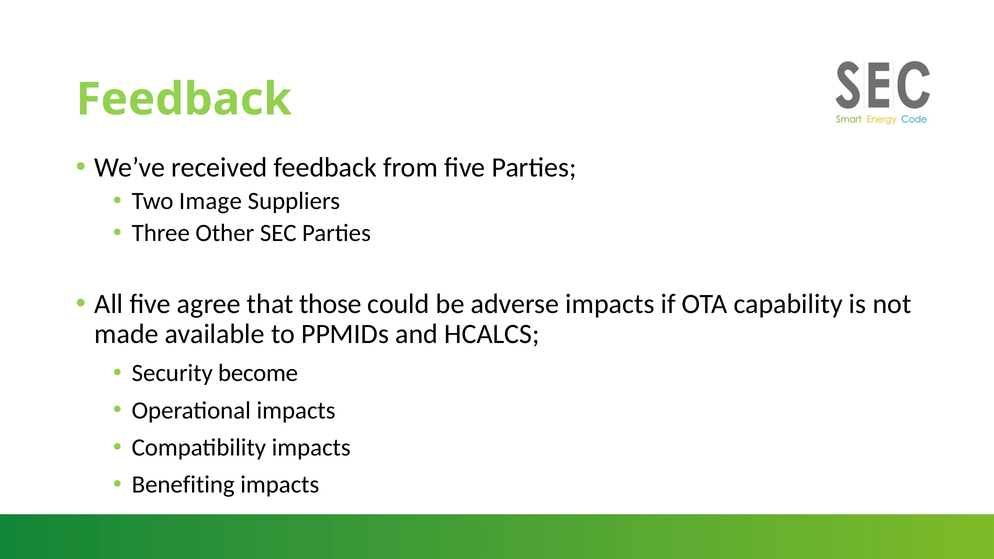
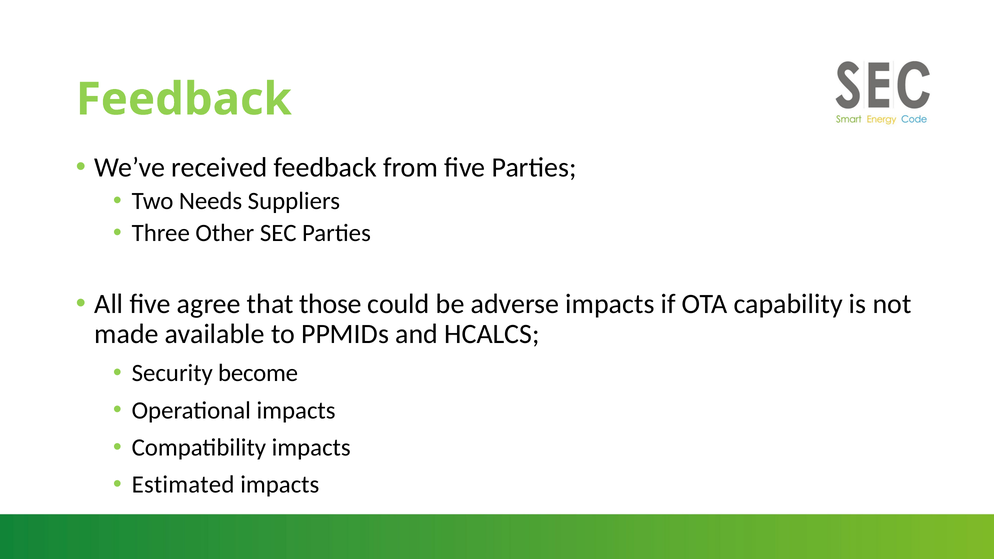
Image: Image -> Needs
Benefiting: Benefiting -> Estimated
